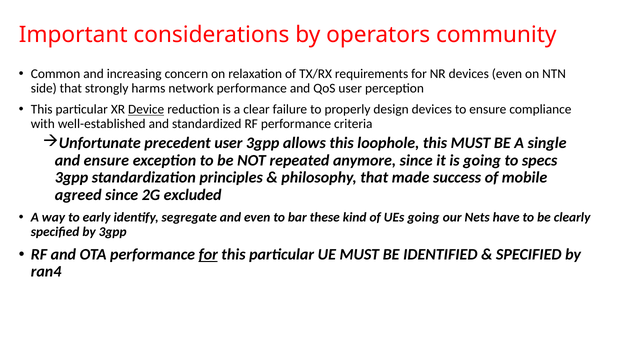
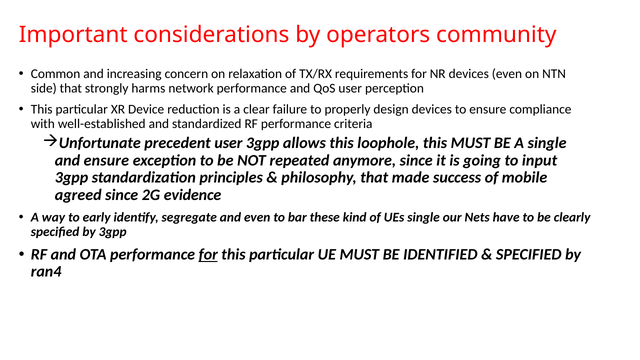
Device underline: present -> none
specs: specs -> input
excluded: excluded -> evidence
UEs going: going -> single
